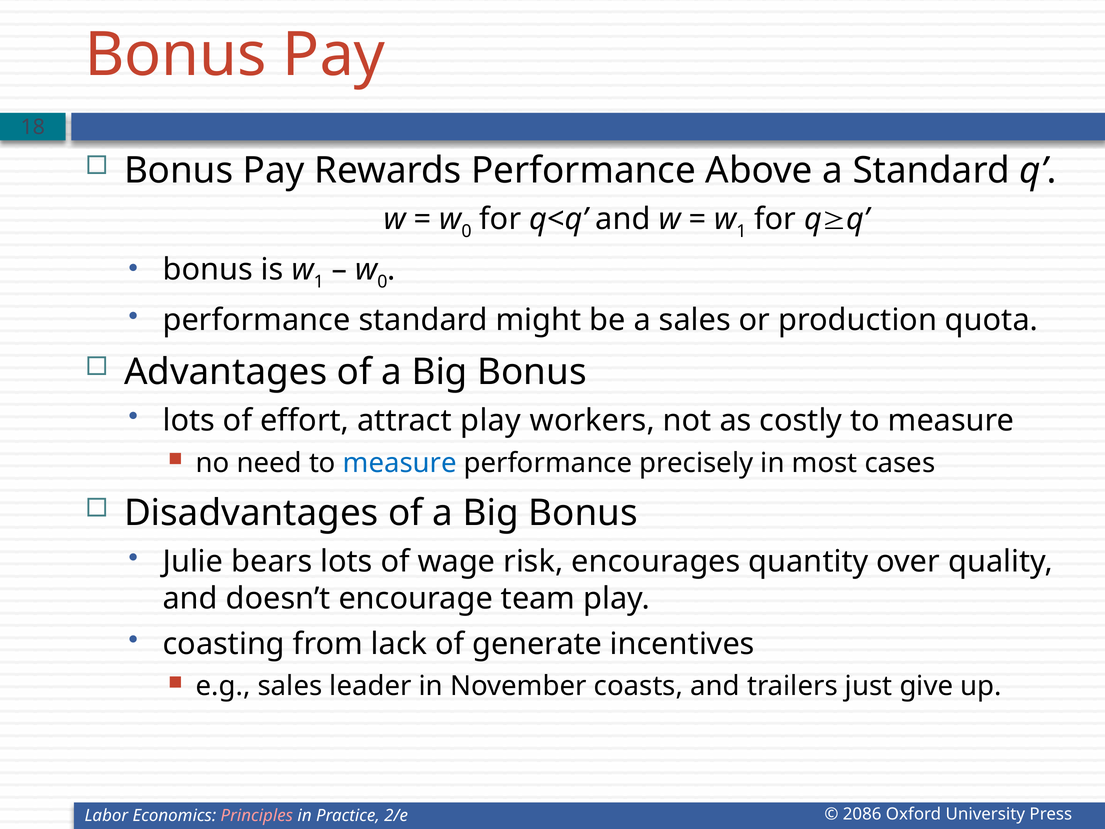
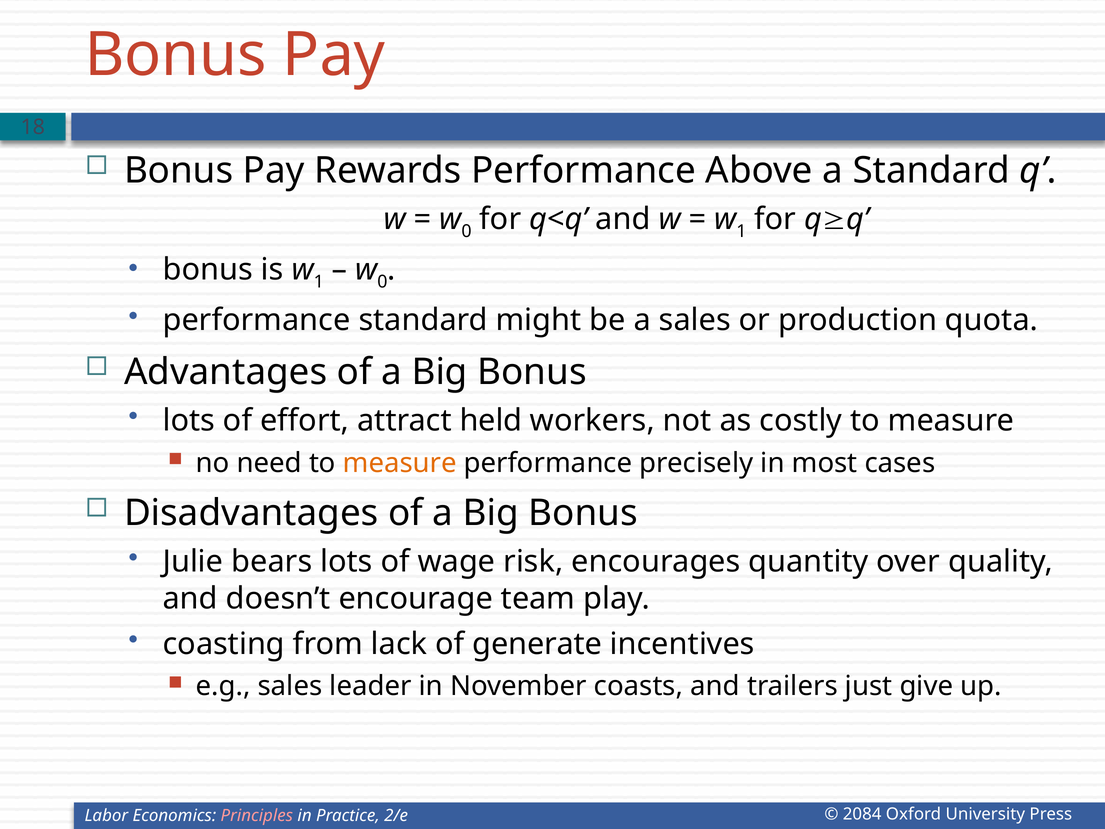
attract play: play -> held
measure at (400, 463) colour: blue -> orange
2086: 2086 -> 2084
